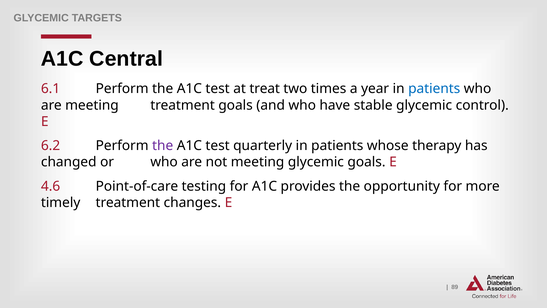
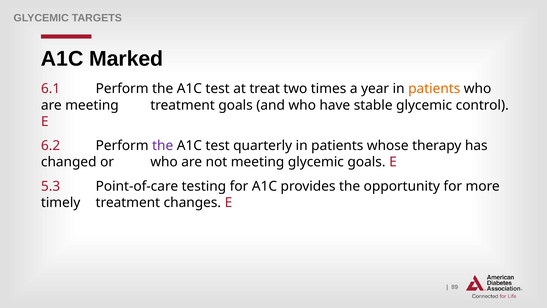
Central: Central -> Marked
patients at (434, 89) colour: blue -> orange
4.6: 4.6 -> 5.3
